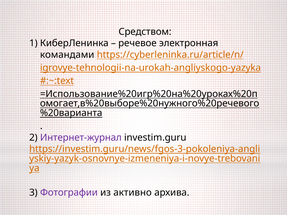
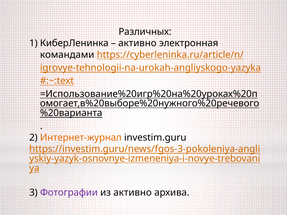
Средством: Средством -> Различных
речевое at (137, 43): речевое -> активно
Интернет-журнал colour: purple -> orange
